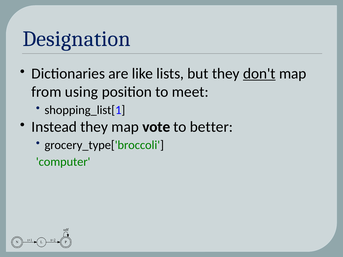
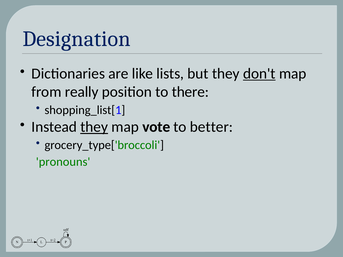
using: using -> really
meet: meet -> there
they at (94, 127) underline: none -> present
computer: computer -> pronouns
